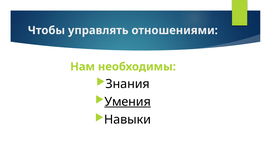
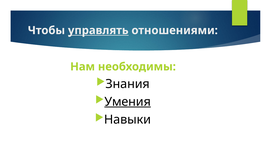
управлять underline: none -> present
